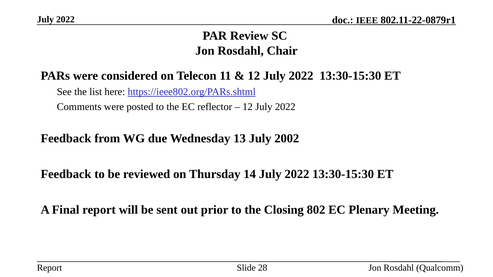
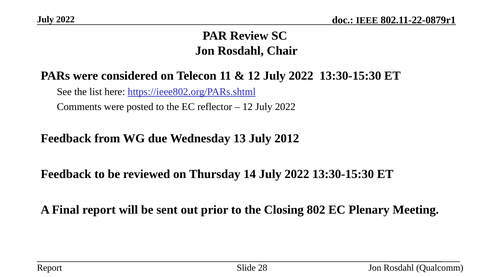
2002: 2002 -> 2012
